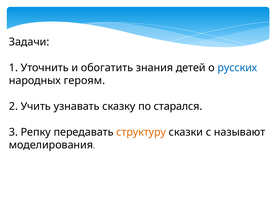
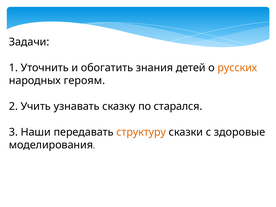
русских colour: blue -> orange
Репку: Репку -> Наши
называют: называют -> здоровые
